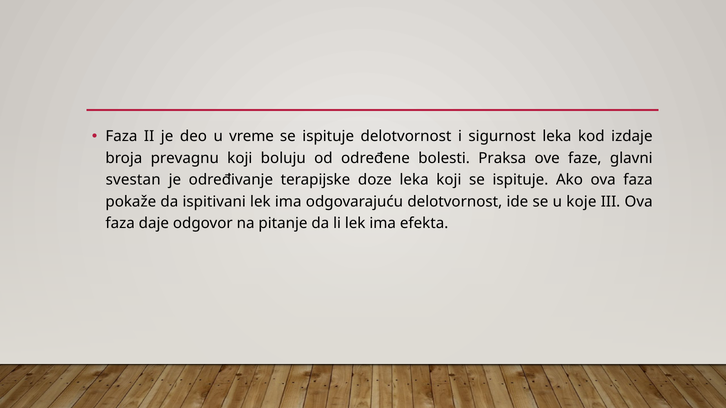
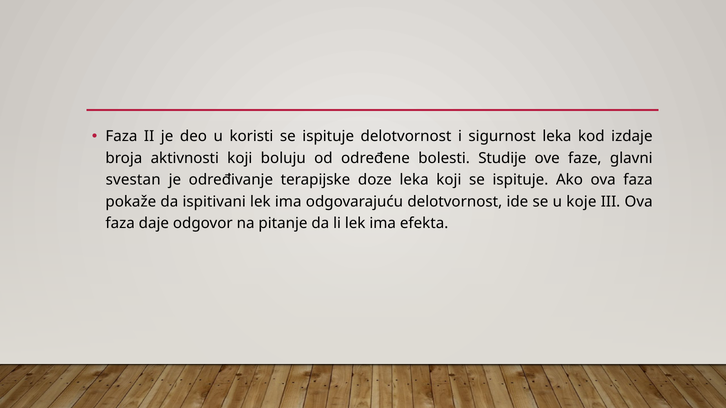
vreme: vreme -> koristi
prevagnu: prevagnu -> aktivnosti
Praksa: Praksa -> Studije
